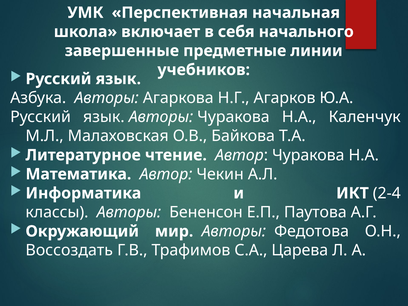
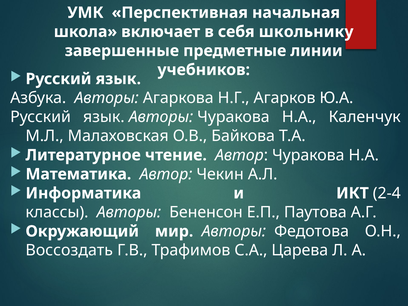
начального: начального -> школьнику
